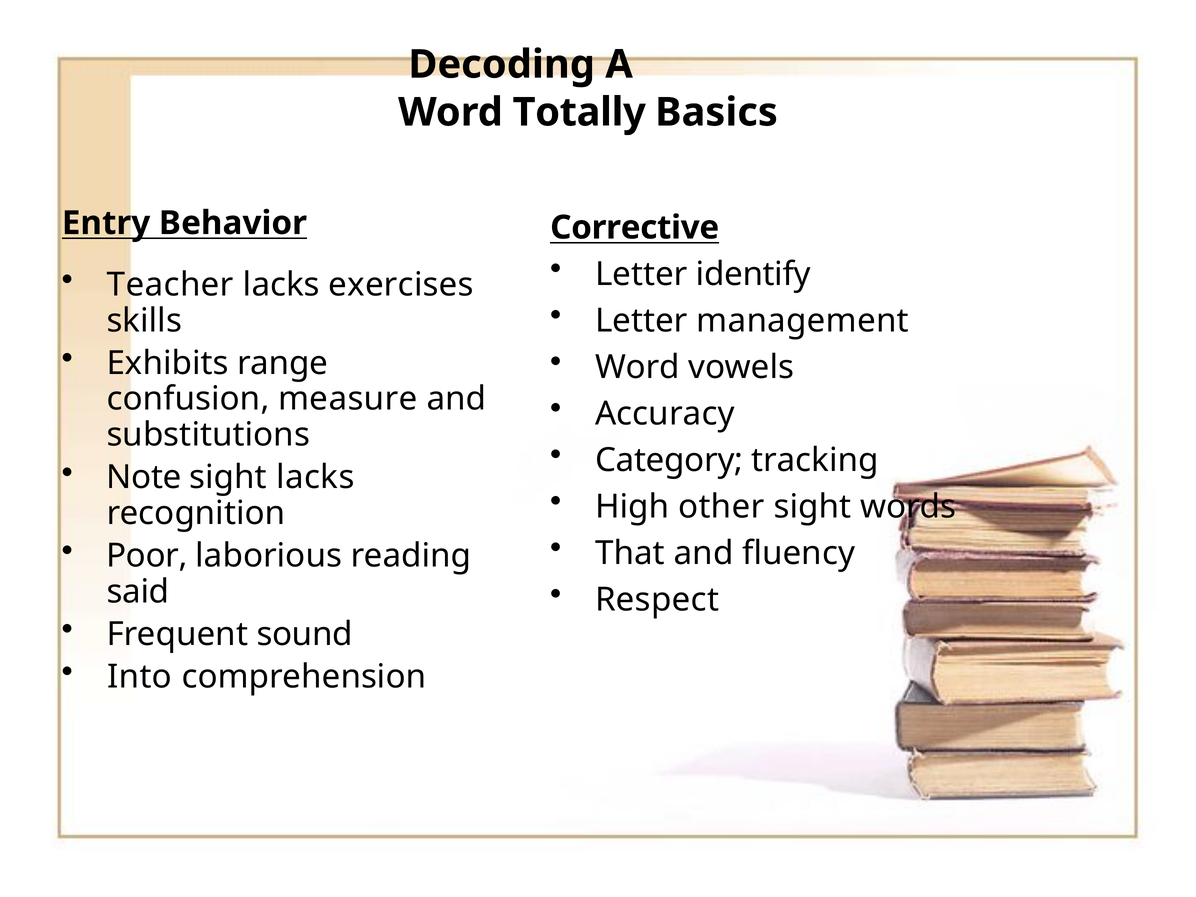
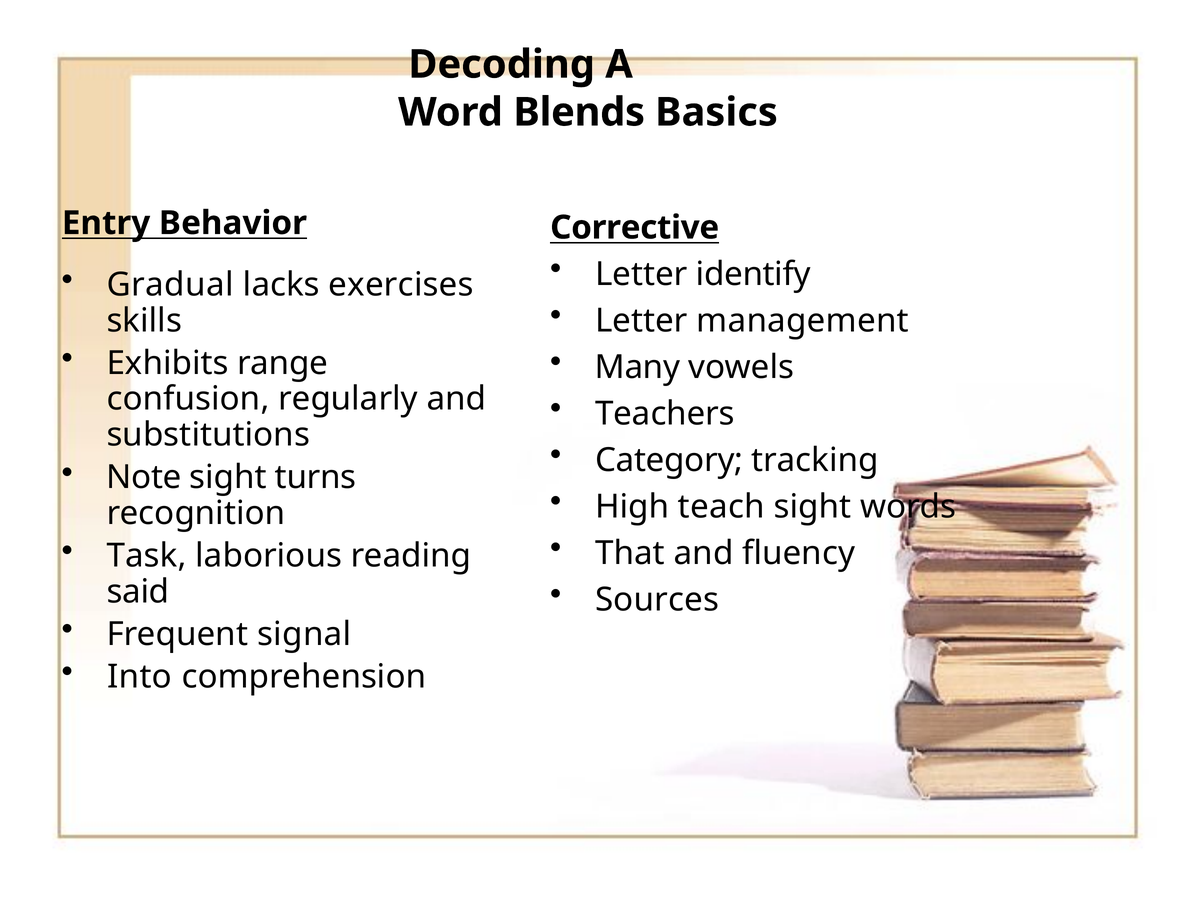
Totally: Totally -> Blends
Teacher: Teacher -> Gradual
Word at (637, 367): Word -> Many
measure: measure -> regularly
Accuracy: Accuracy -> Teachers
sight lacks: lacks -> turns
other: other -> teach
Poor: Poor -> Task
Respect: Respect -> Sources
sound: sound -> signal
